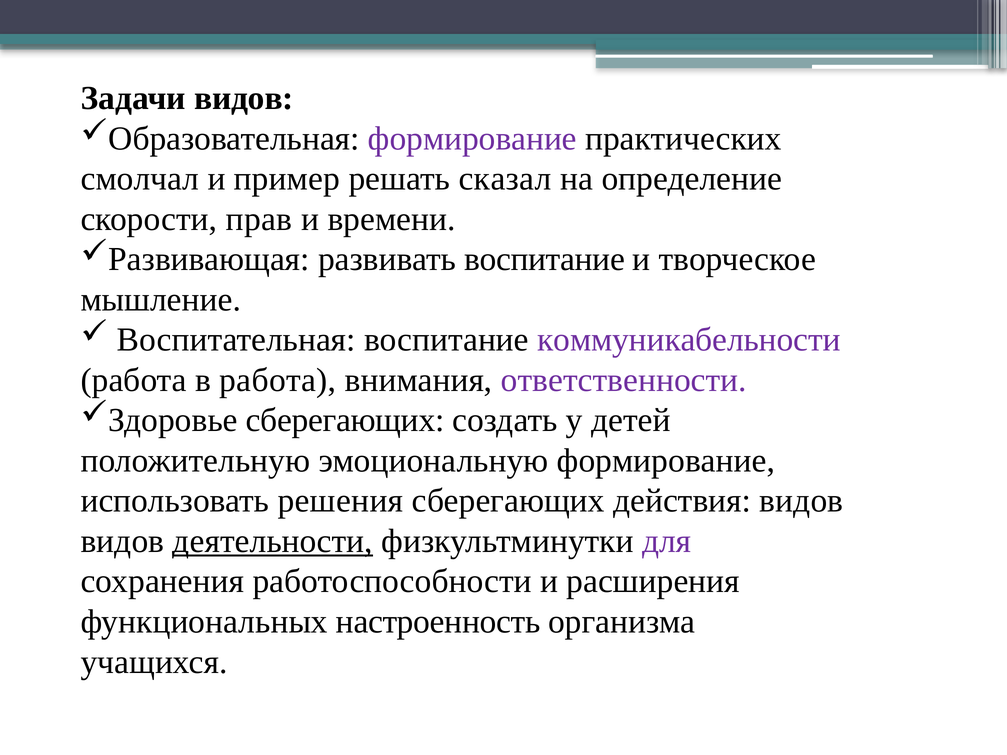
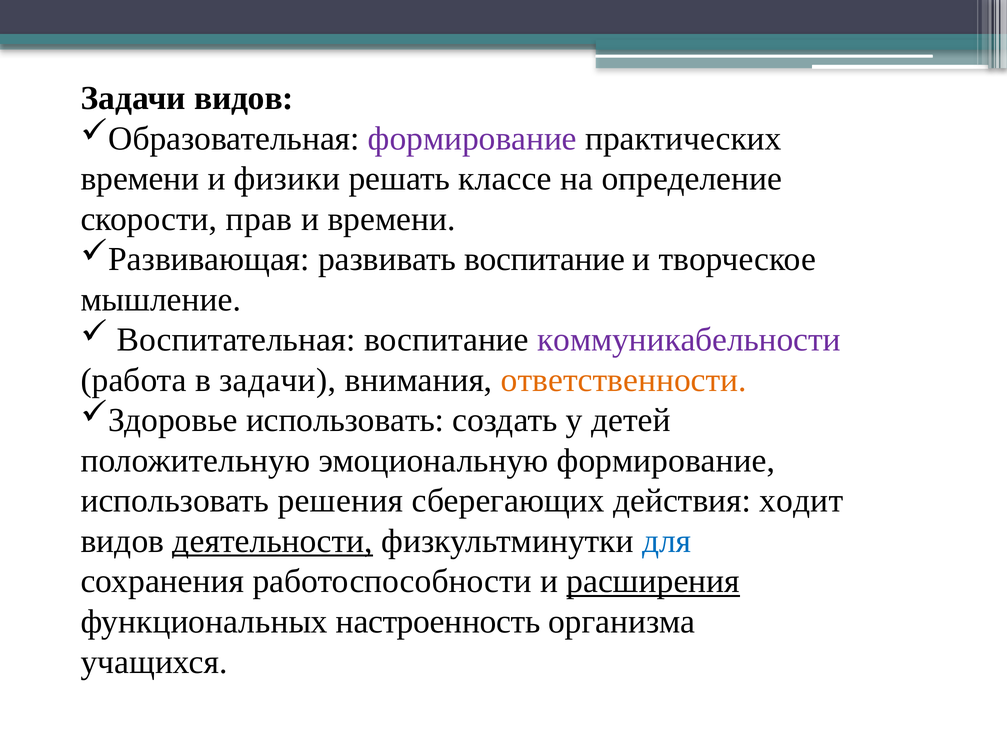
смолчал at (140, 179): смолчал -> времени
пример: пример -> физики
сказал: сказал -> классе
в работа: работа -> задачи
ответственности colour: purple -> orange
сберегающих at (345, 420): сберегающих -> использовать
действия видов: видов -> ходит
для colour: purple -> blue
расширения underline: none -> present
